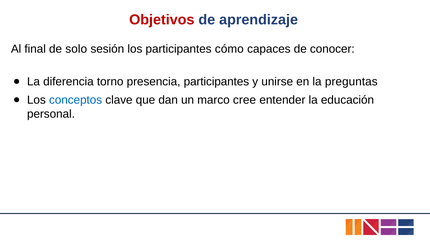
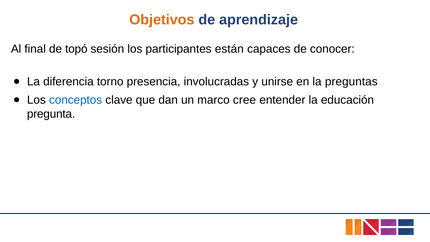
Objetivos colour: red -> orange
solo: solo -> topó
cómo: cómo -> están
presencia participantes: participantes -> involucradas
personal: personal -> pregunta
